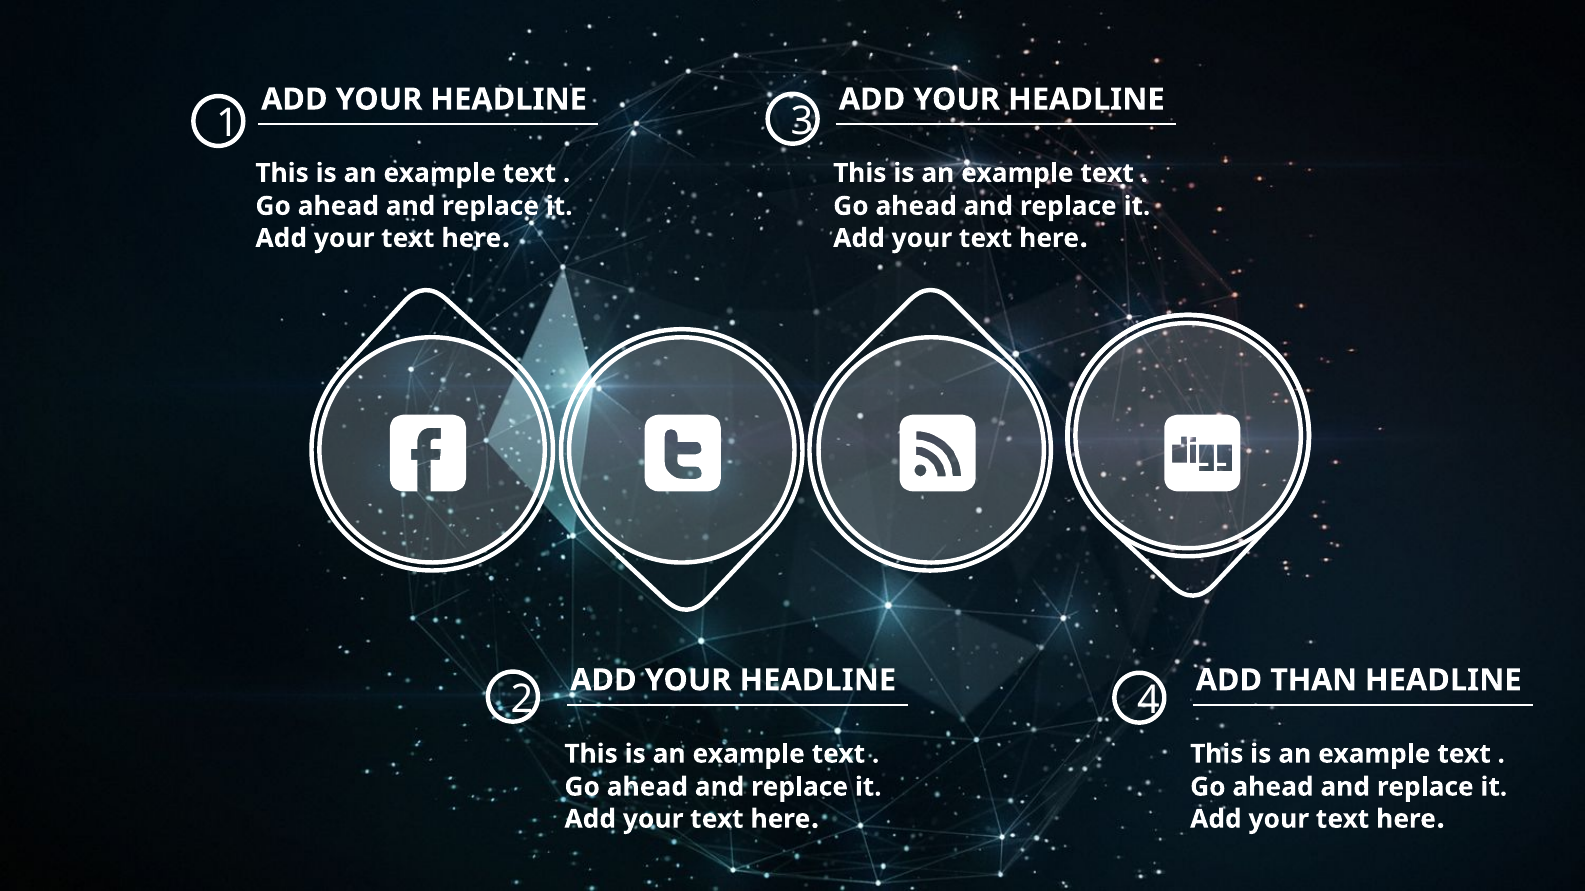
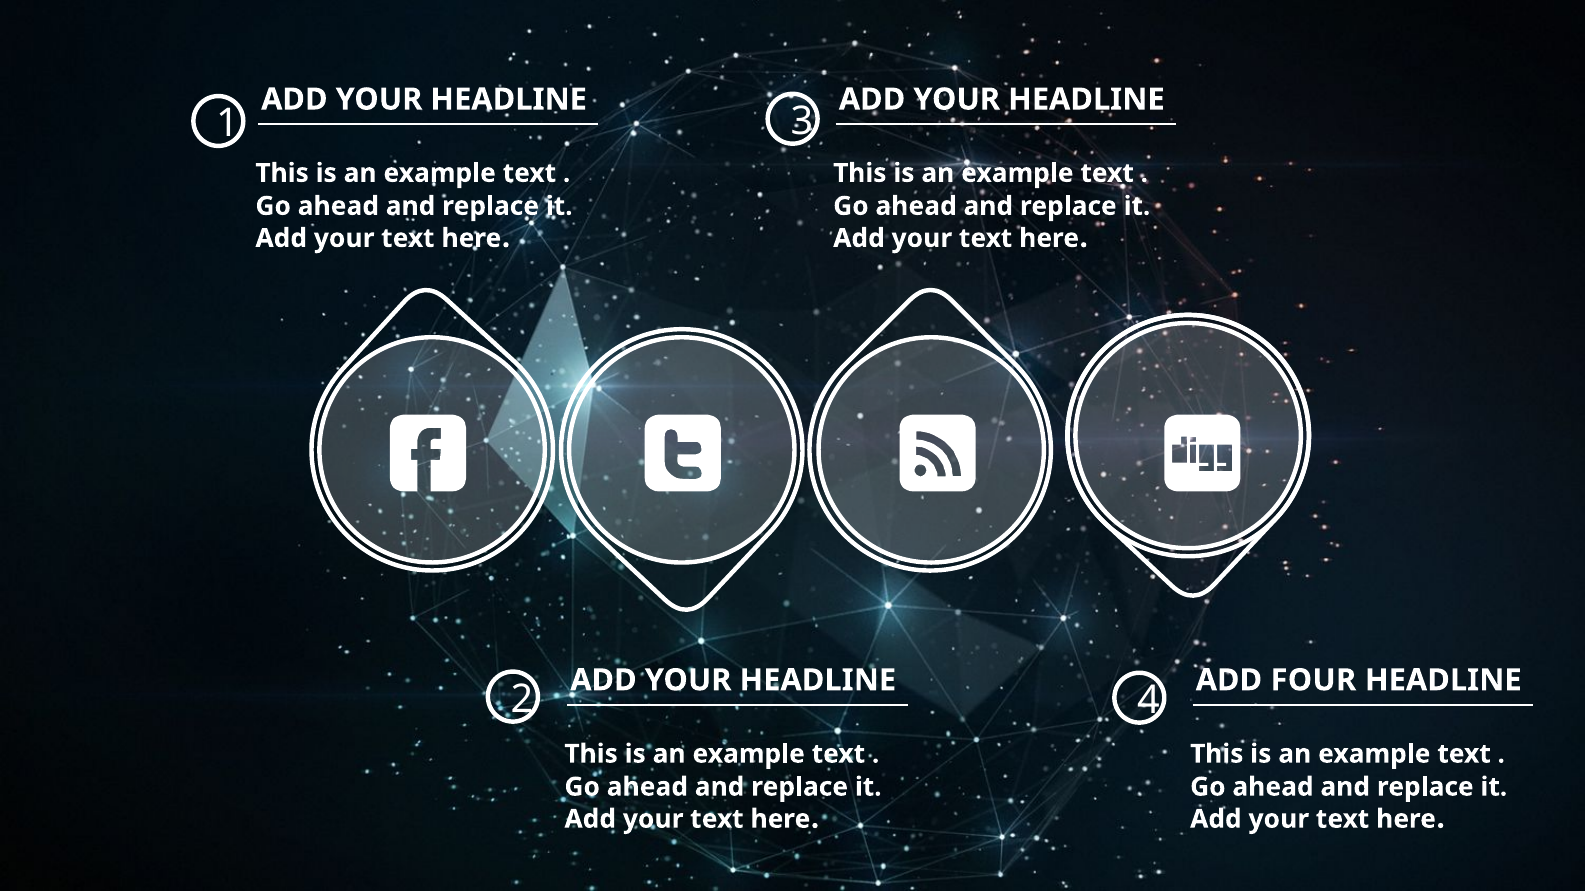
THAN: THAN -> FOUR
